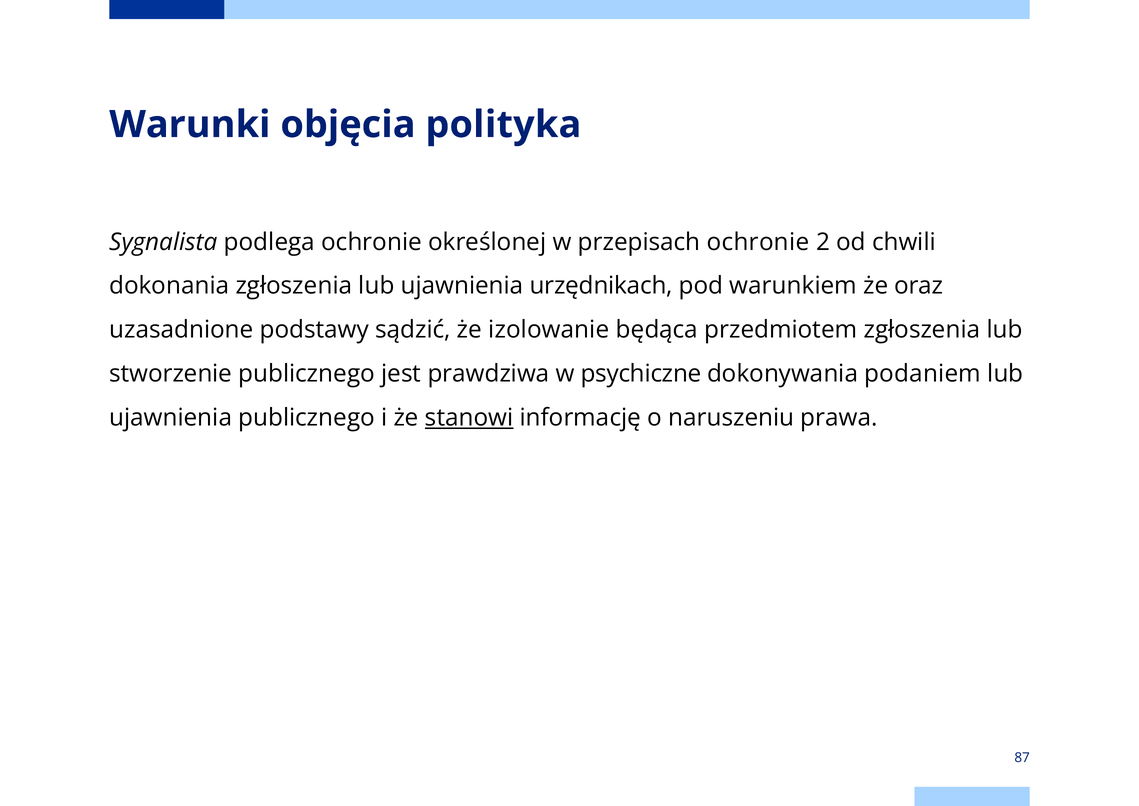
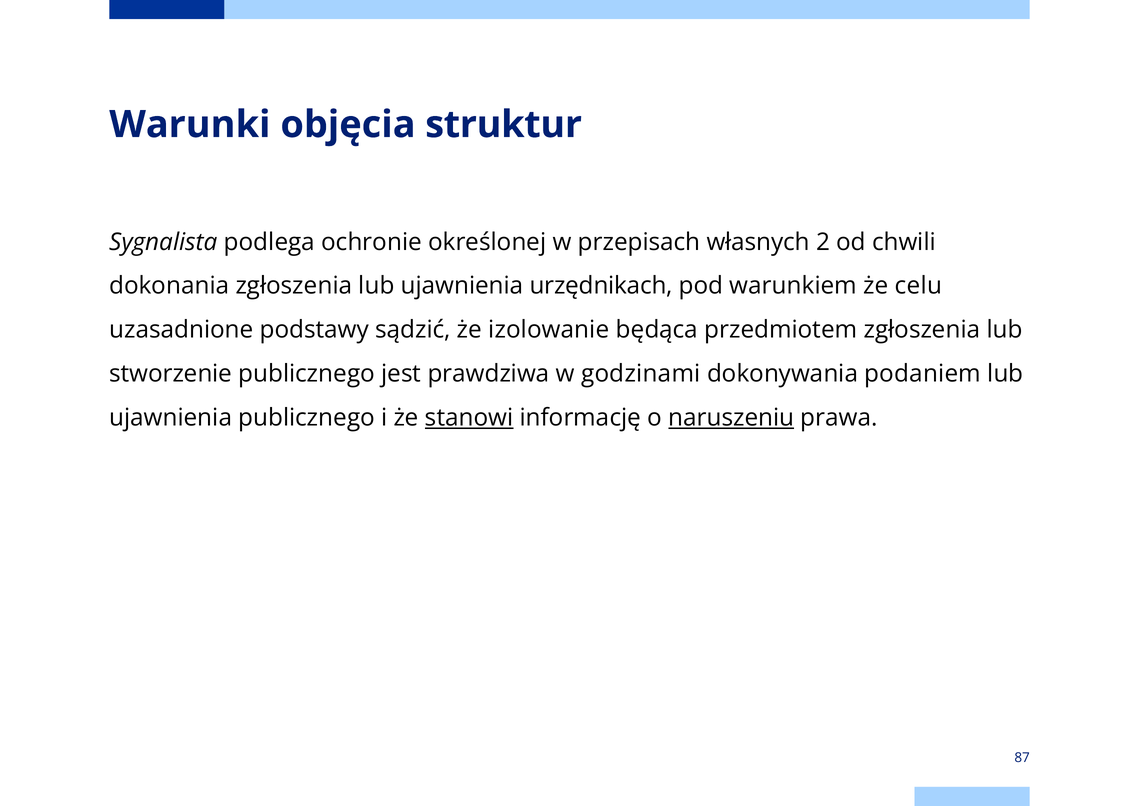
polityka: polityka -> struktur
przepisach ochronie: ochronie -> własnych
oraz: oraz -> celu
psychiczne: psychiczne -> godzinami
naruszeniu underline: none -> present
